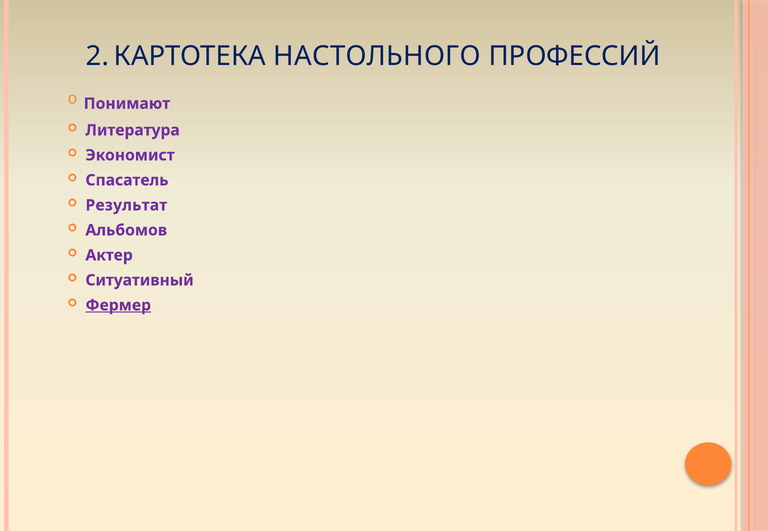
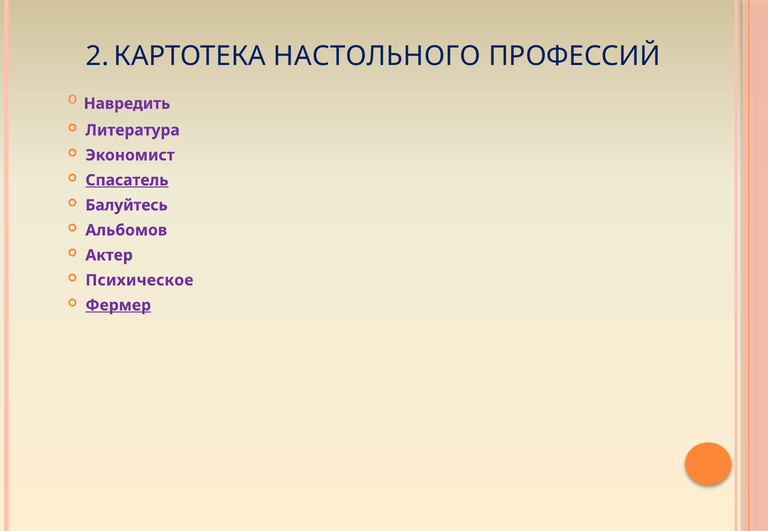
Понимают: Понимают -> Навредить
Спасатель underline: none -> present
Результат: Результат -> Балуйтесь
Ситуативный: Ситуативный -> Психическое
